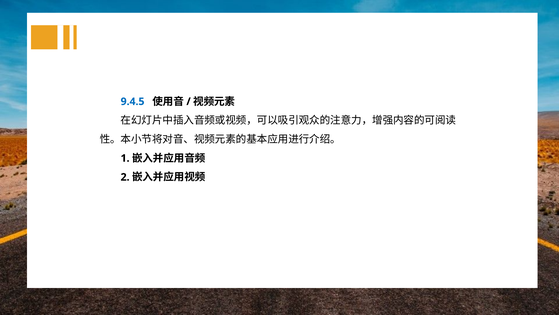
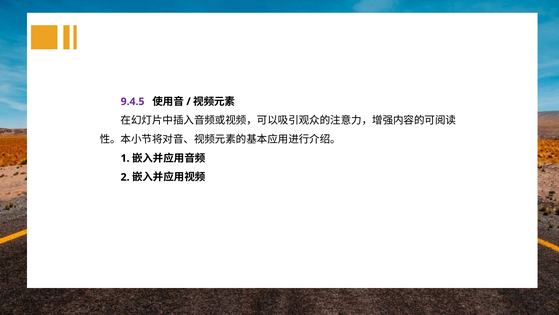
9.4.5 colour: blue -> purple
